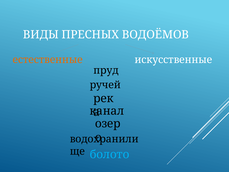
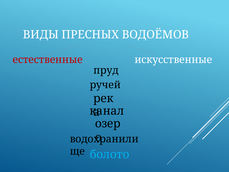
естественные colour: orange -> red
